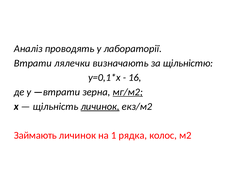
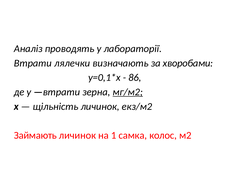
щільністю: щільністю -> хворобами
16: 16 -> 86
личинок at (100, 106) underline: present -> none
рядка: рядка -> самка
